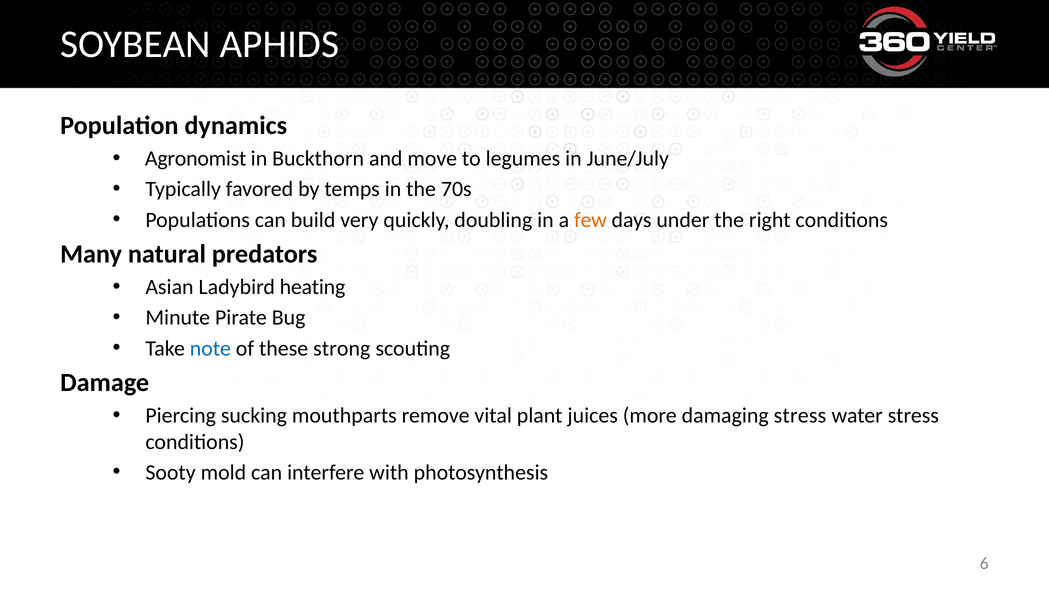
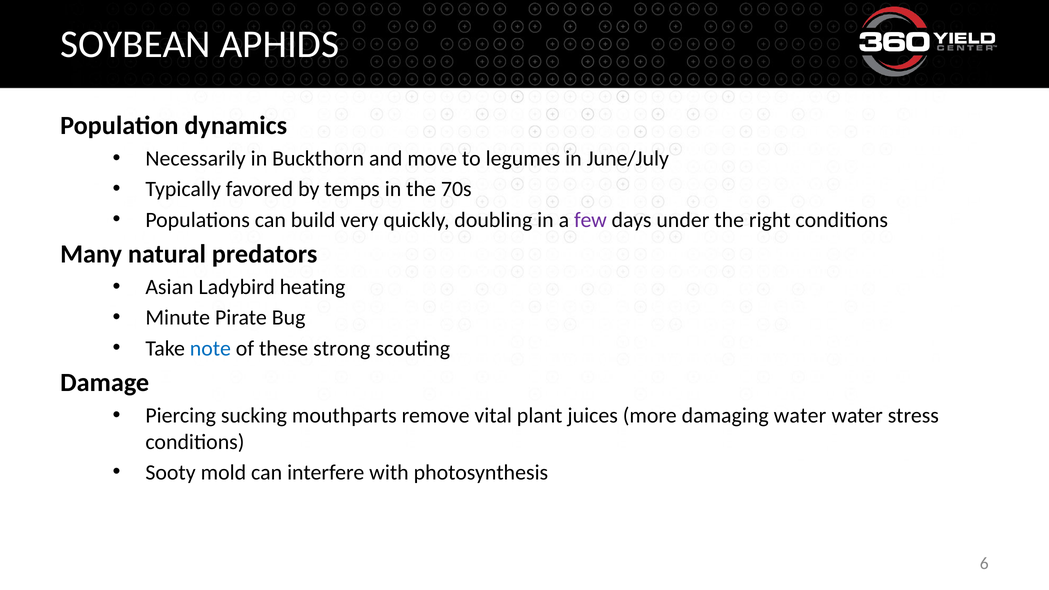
Agronomist: Agronomist -> Necessarily
few colour: orange -> purple
damaging stress: stress -> water
